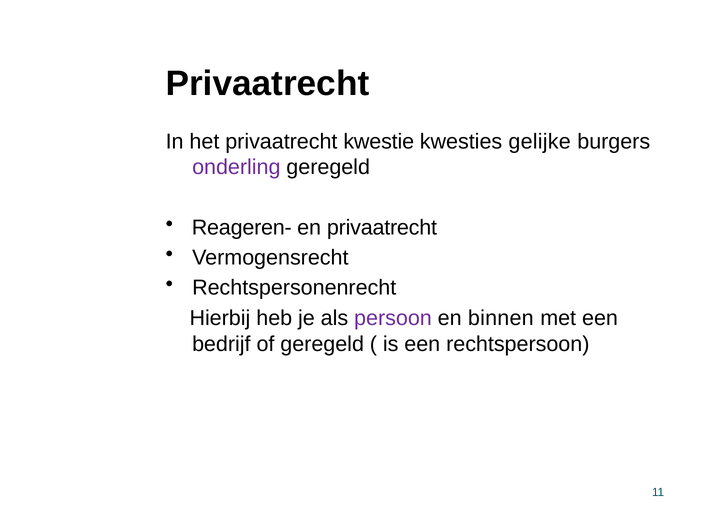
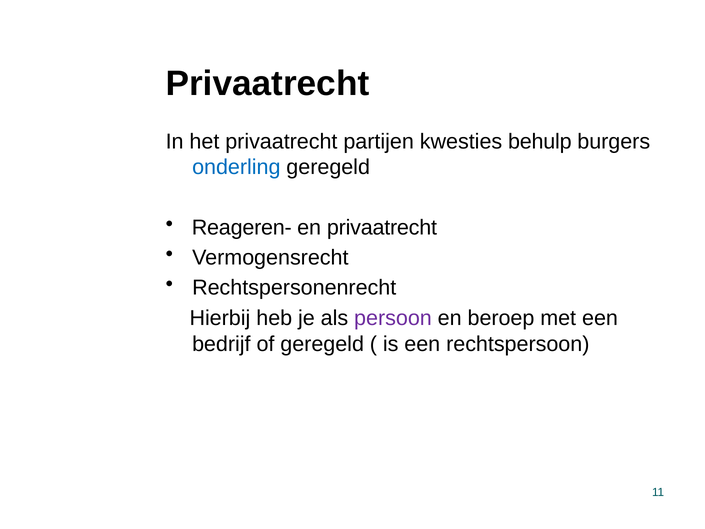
kwestie: kwestie -> partijen
gelijke: gelijke -> behulp
onderling colour: purple -> blue
binnen: binnen -> beroep
